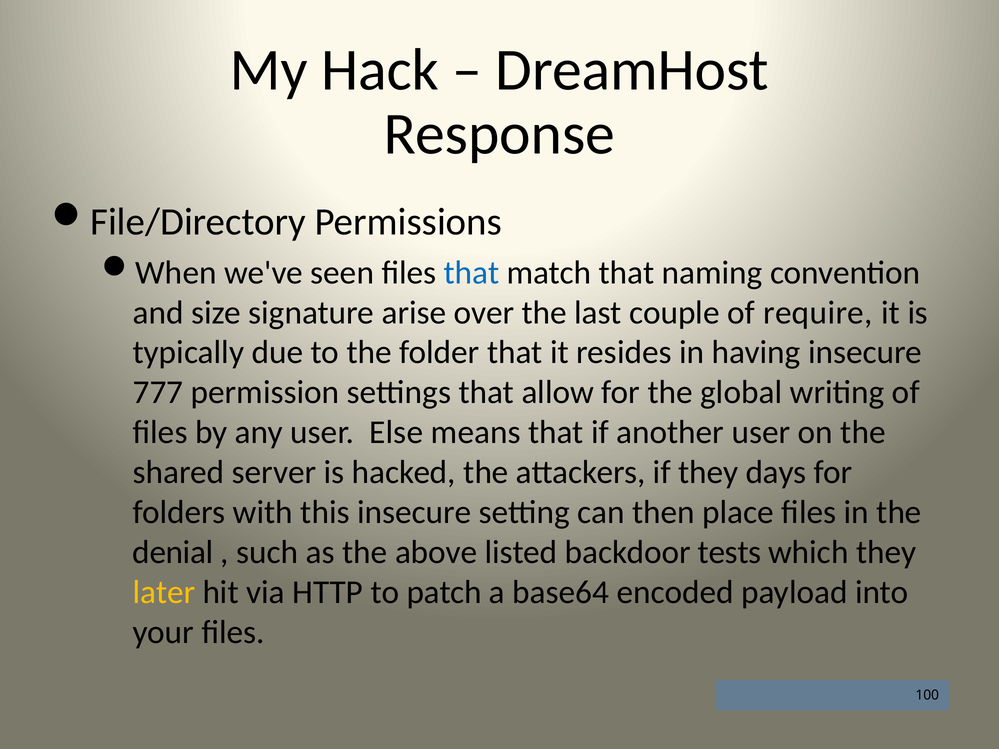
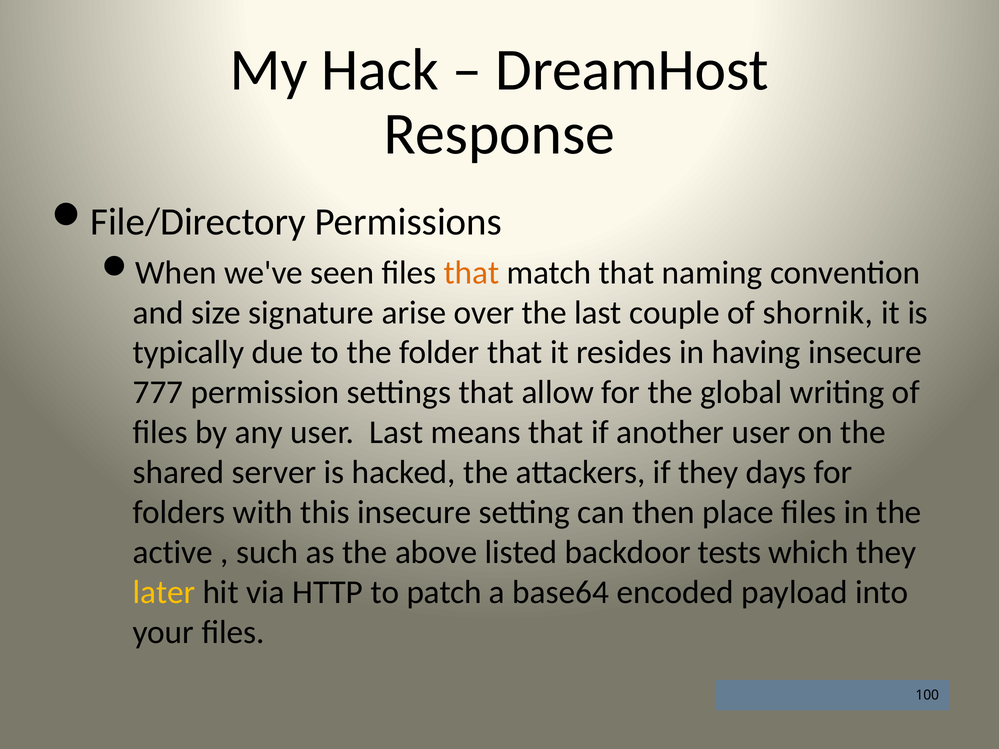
that at (472, 273) colour: blue -> orange
require: require -> shornik
user Else: Else -> Last
denial: denial -> active
